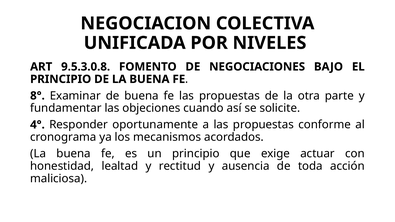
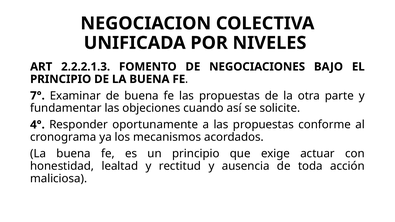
9.5.3.0.8: 9.5.3.0.8 -> 2.2.2.1.3
8°: 8° -> 7°
